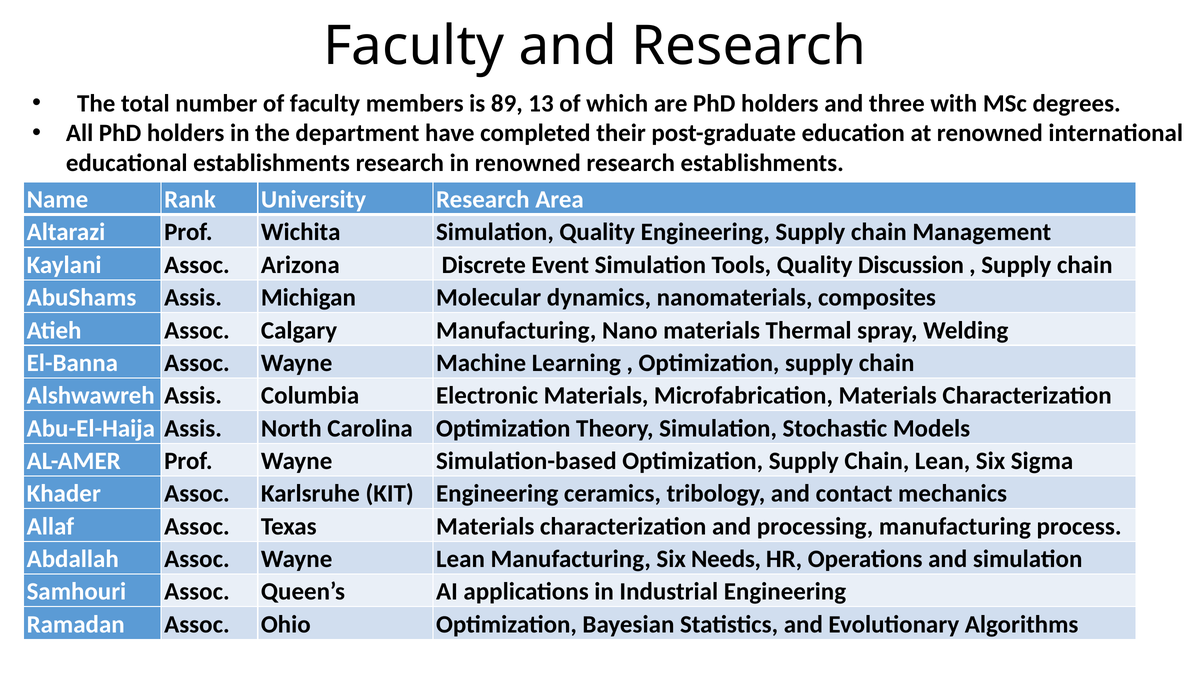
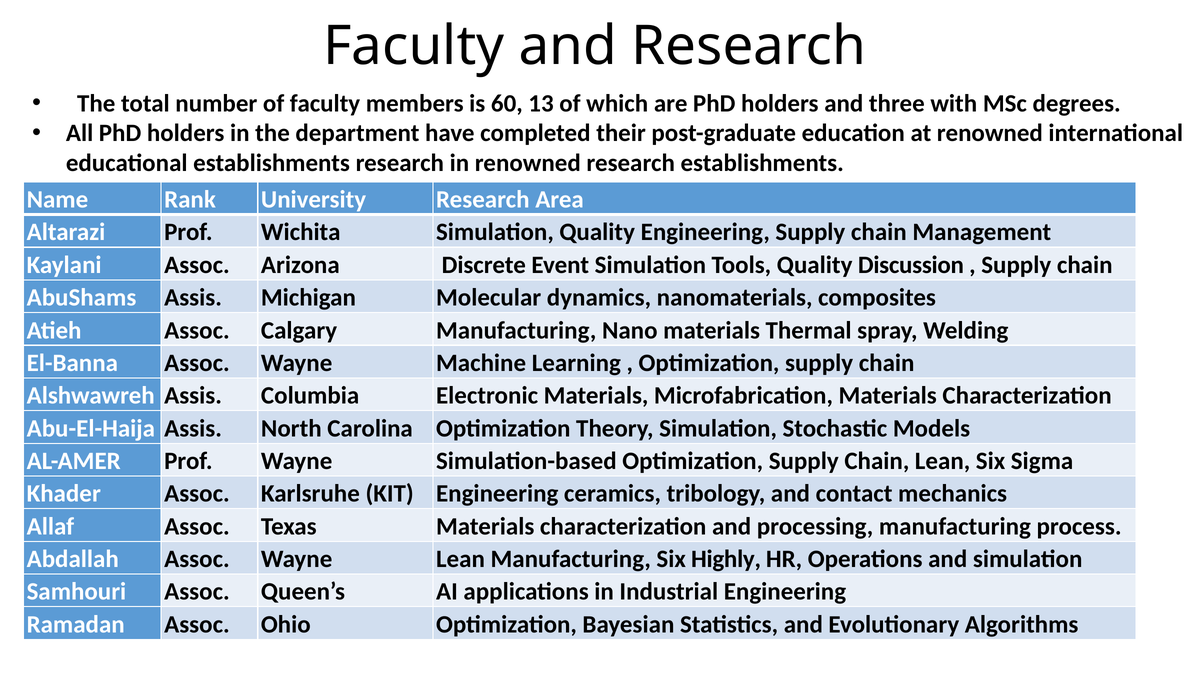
89: 89 -> 60
Needs: Needs -> Highly
